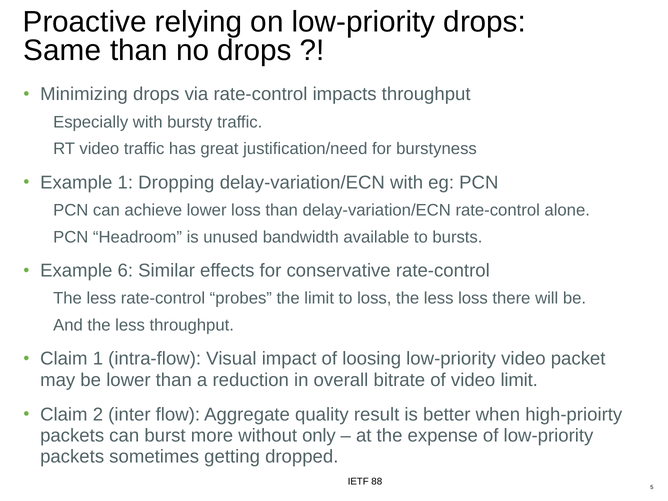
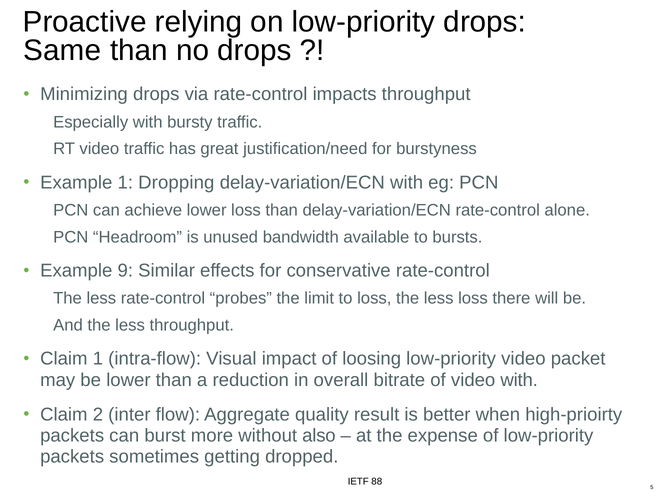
6: 6 -> 9
video limit: limit -> with
only: only -> also
